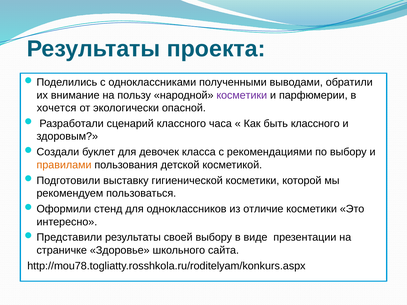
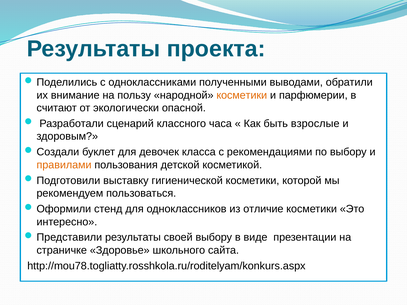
косметики at (242, 95) colour: purple -> orange
хочется: хочется -> считают
быть классного: классного -> взрослые
